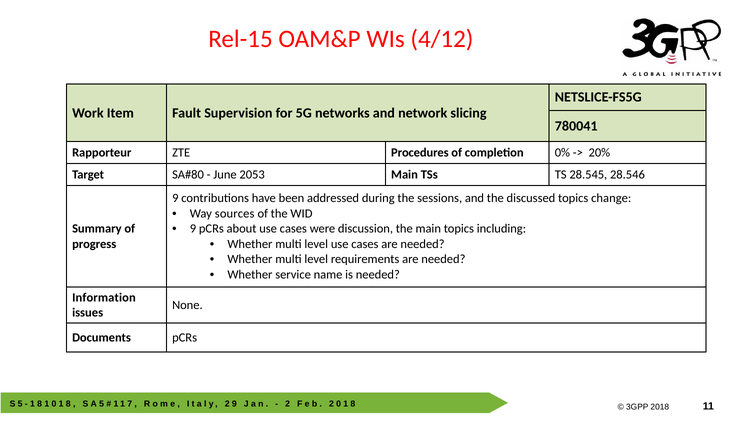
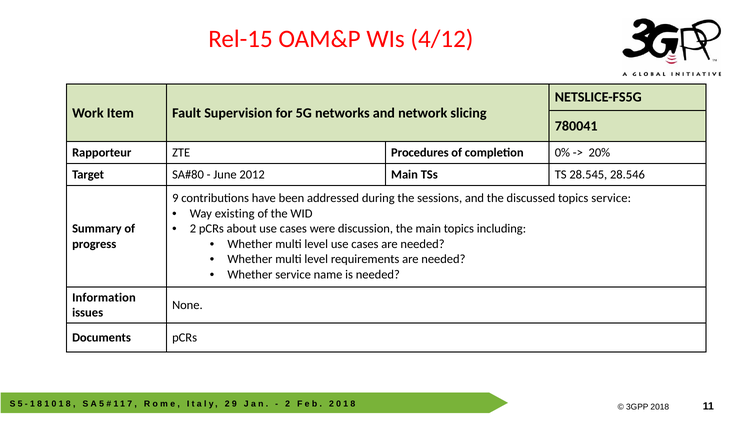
June 2053: 2053 -> 2012
topics change: change -> service
sources: sources -> existing
9 at (193, 229): 9 -> 2
